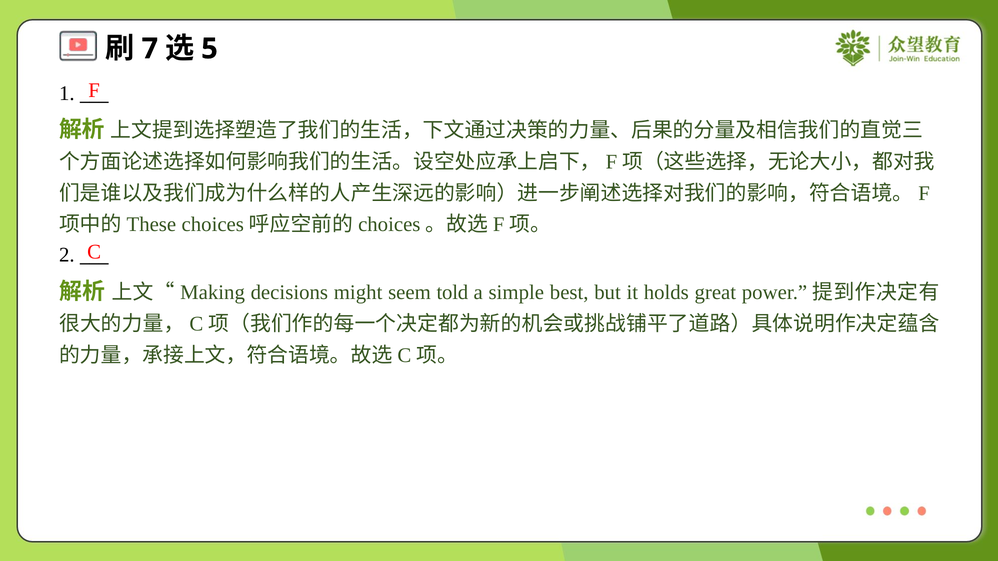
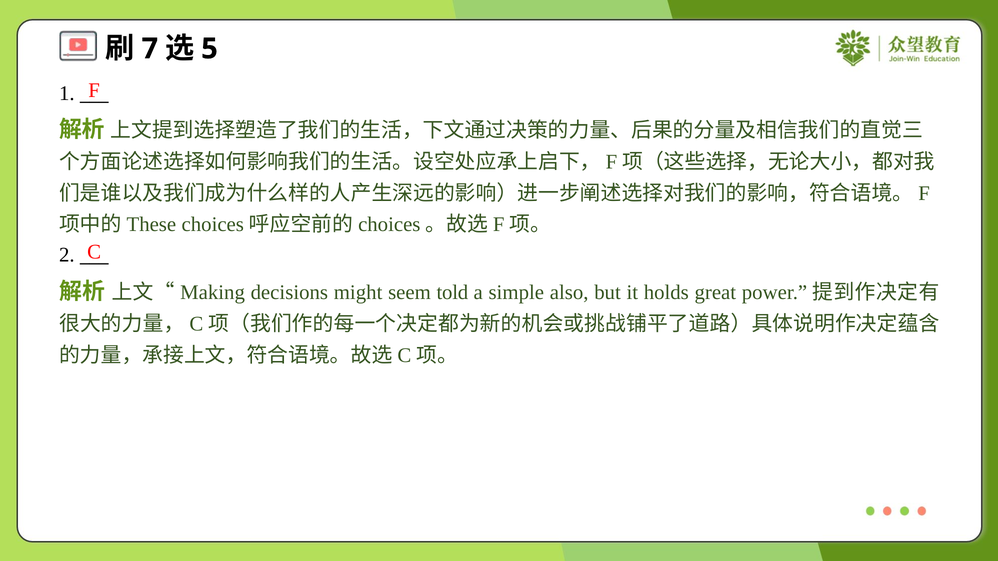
best: best -> also
